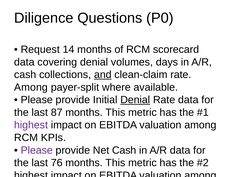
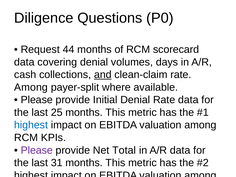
14: 14 -> 44
Denial at (135, 100) underline: present -> none
87: 87 -> 25
highest at (31, 125) colour: purple -> blue
Net Cash: Cash -> Total
76: 76 -> 31
